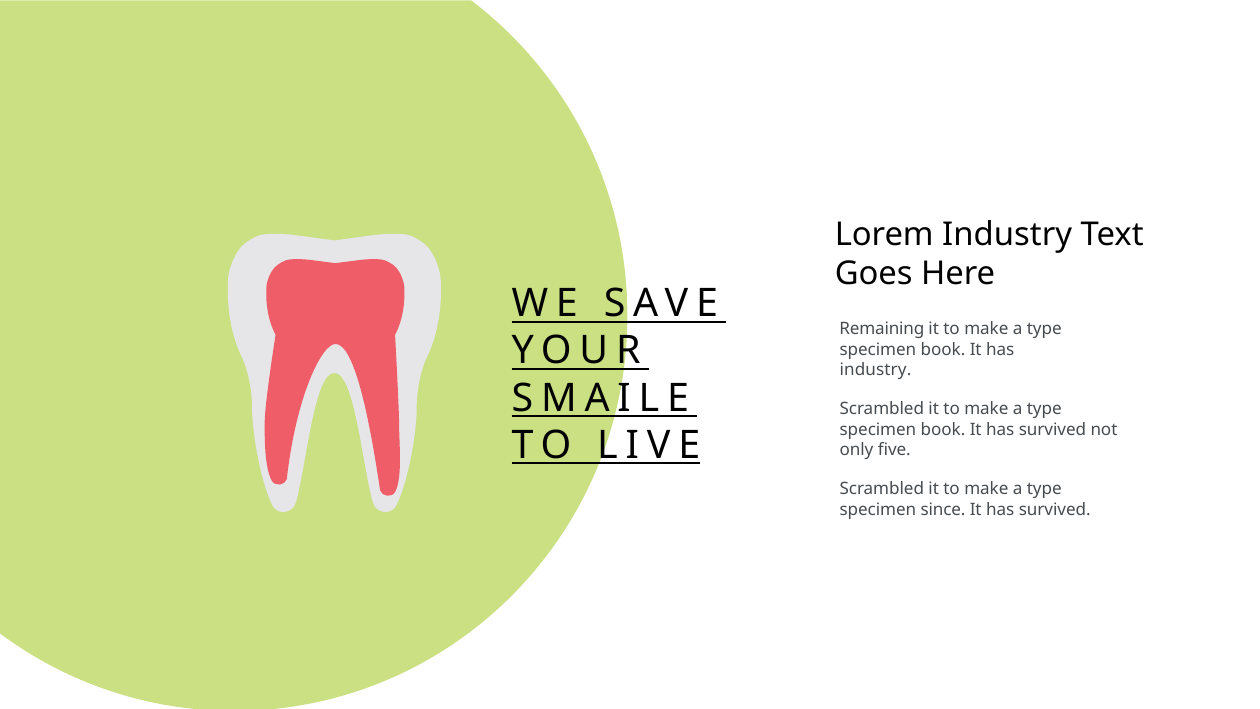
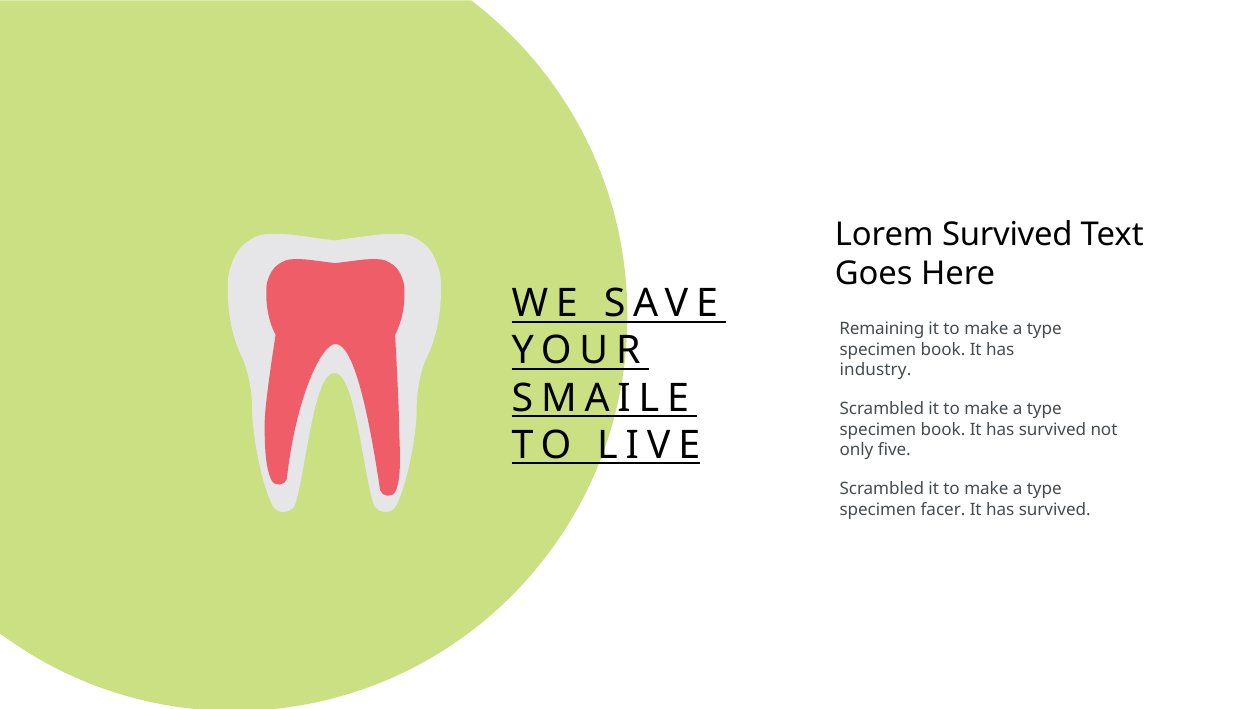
Lorem Industry: Industry -> Survived
since: since -> facer
